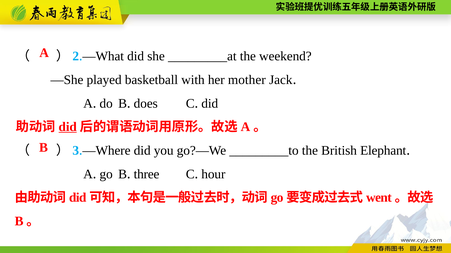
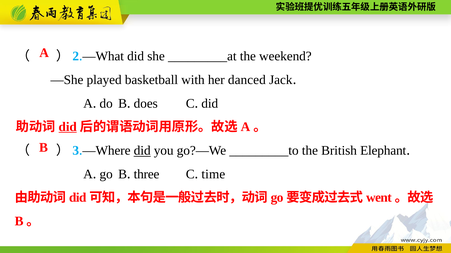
mother: mother -> danced
did at (142, 151) underline: none -> present
hour: hour -> time
